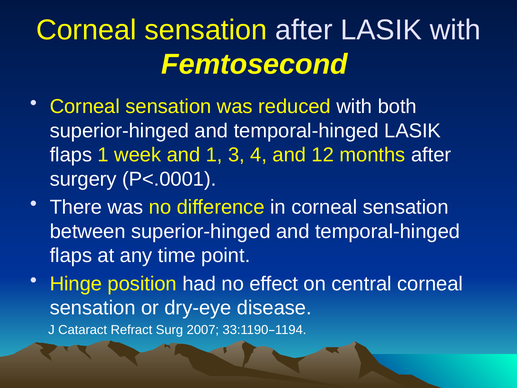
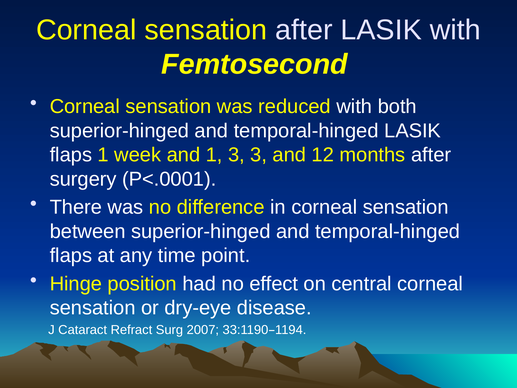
3 4: 4 -> 3
